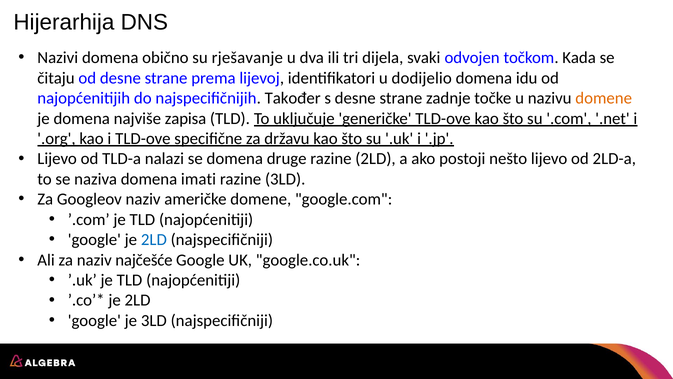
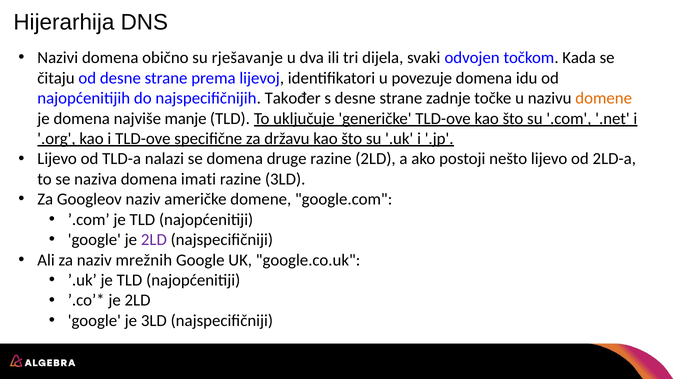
dodijelio: dodijelio -> povezuje
zapisa: zapisa -> manje
2LD at (154, 239) colour: blue -> purple
najčešće: najčešće -> mrežnih
